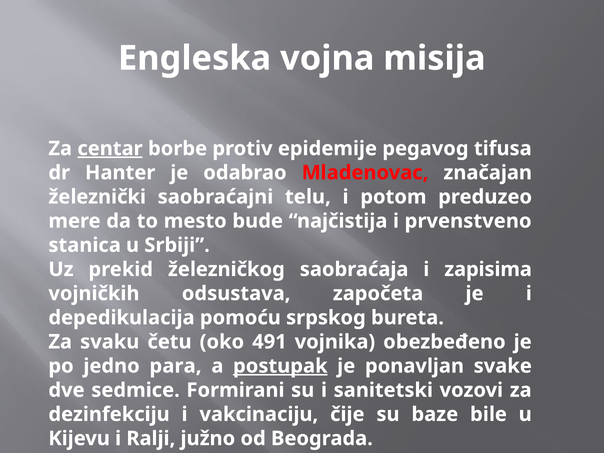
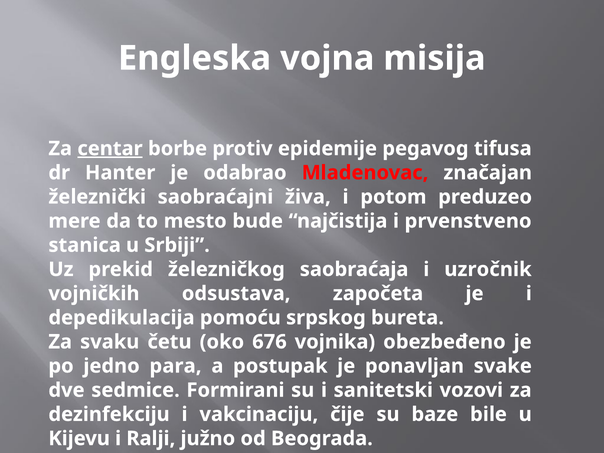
telu: telu -> živa
zapisima: zapisima -> uzročnik
491: 491 -> 676
postupak underline: present -> none
